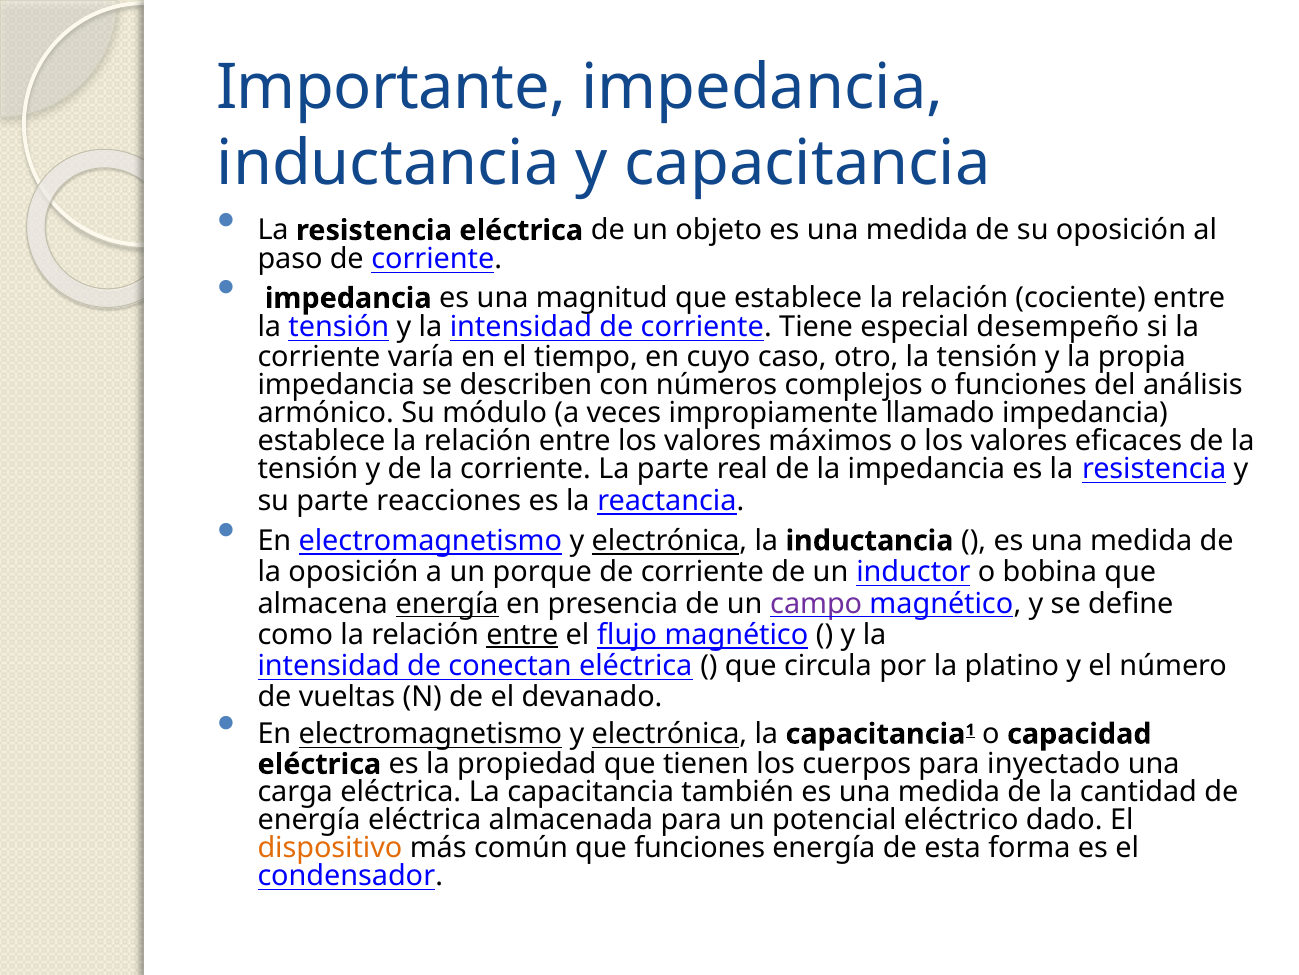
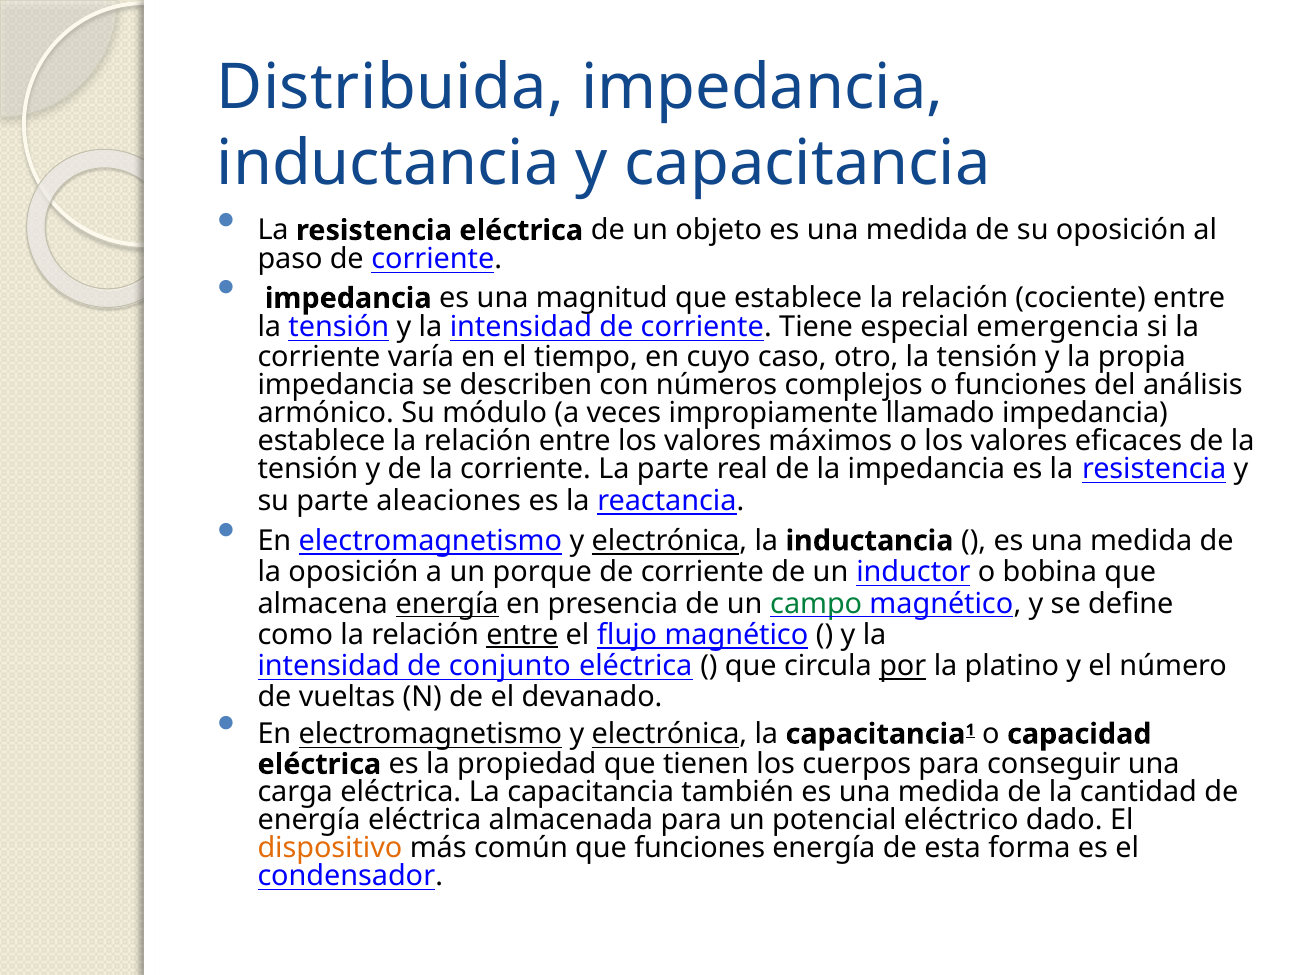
Importante: Importante -> Distribuida
desempeño: desempeño -> emergencia
reacciones: reacciones -> aleaciones
campo colour: purple -> green
conectan: conectan -> conjunto
por underline: none -> present
inyectado: inyectado -> conseguir
